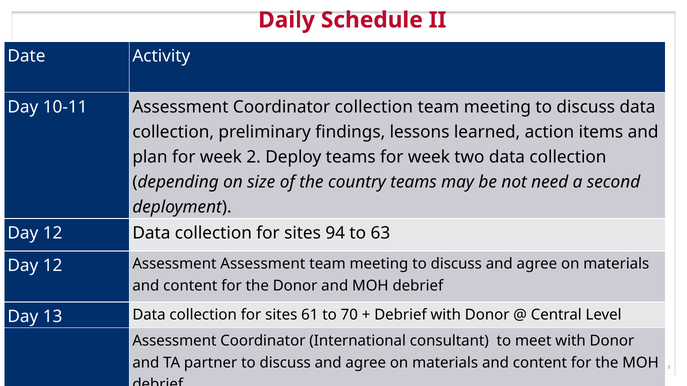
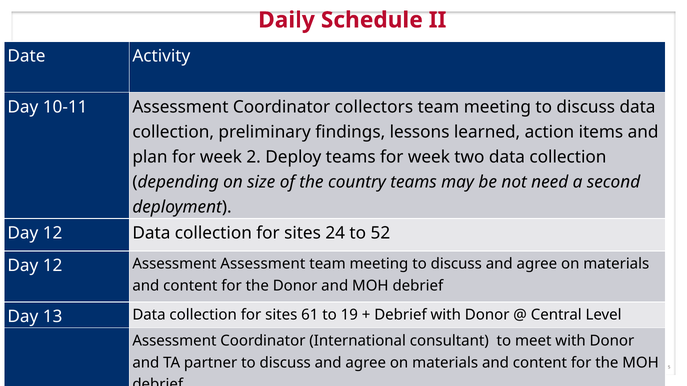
Coordinator collection: collection -> collectors
94: 94 -> 24
63: 63 -> 52
70: 70 -> 19
